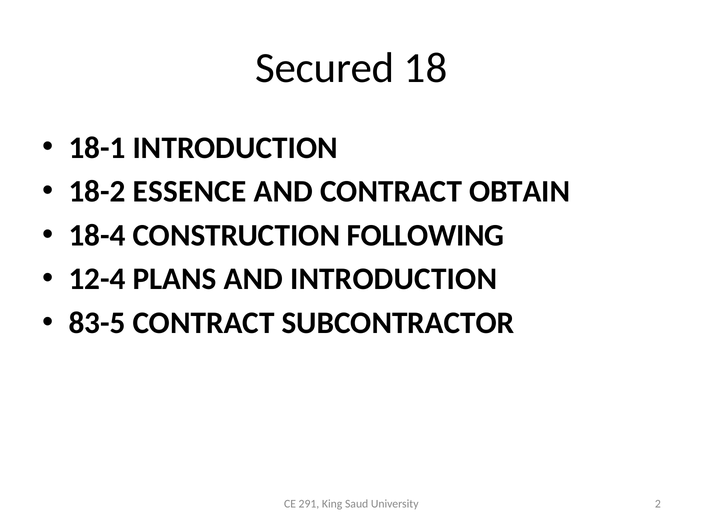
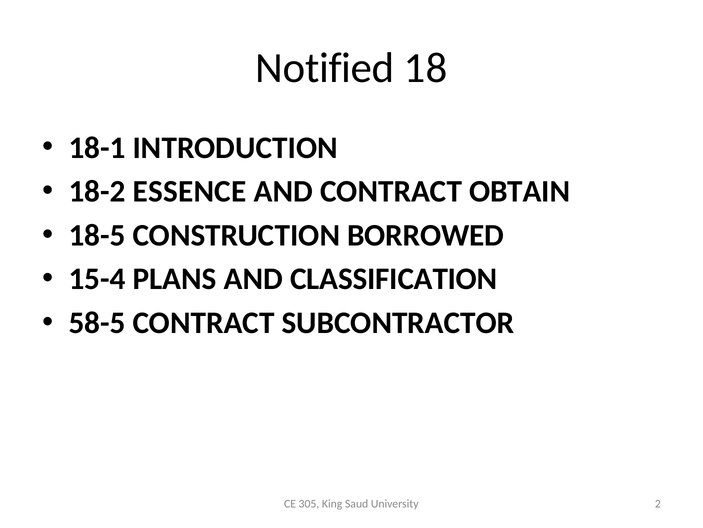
Secured: Secured -> Notified
18-4: 18-4 -> 18-5
FOLLOWING: FOLLOWING -> BORROWED
12-4: 12-4 -> 15-4
AND INTRODUCTION: INTRODUCTION -> CLASSIFICATION
83-5: 83-5 -> 58-5
291: 291 -> 305
